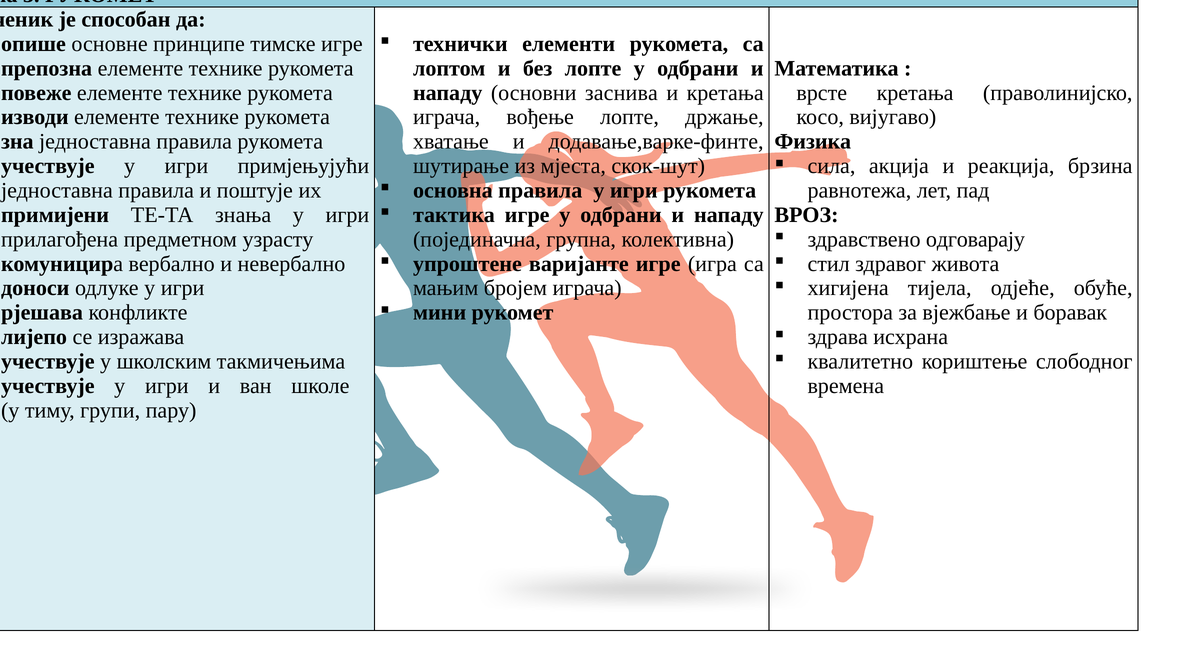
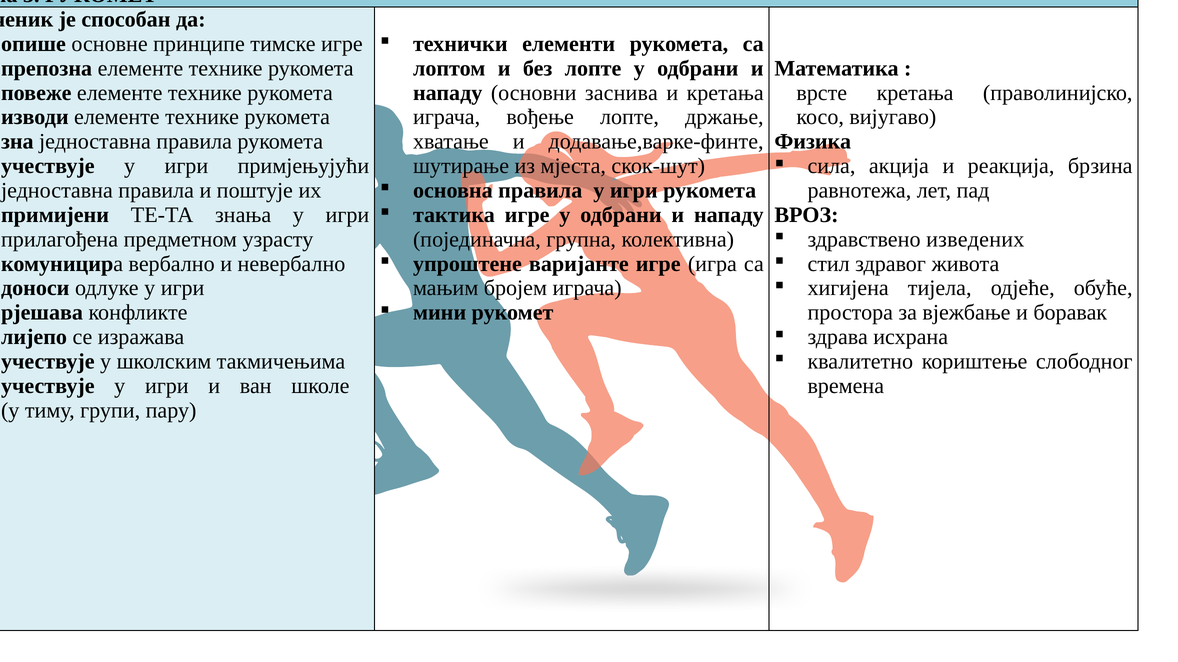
одговарају: одговарају -> изведених
